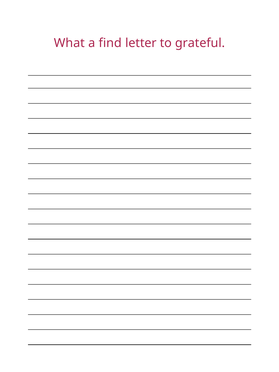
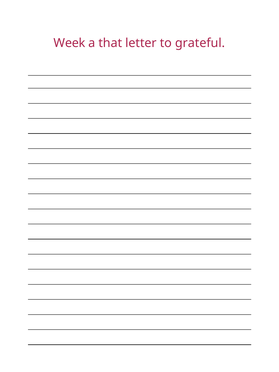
What: What -> Week
find: find -> that
